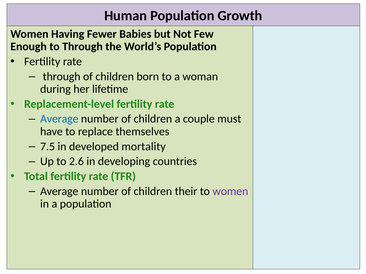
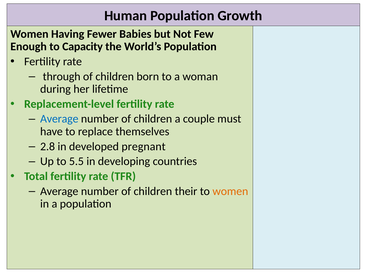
to Through: Through -> Capacity
7.5: 7.5 -> 2.8
mortality: mortality -> pregnant
2.6: 2.6 -> 5.5
women at (230, 192) colour: purple -> orange
